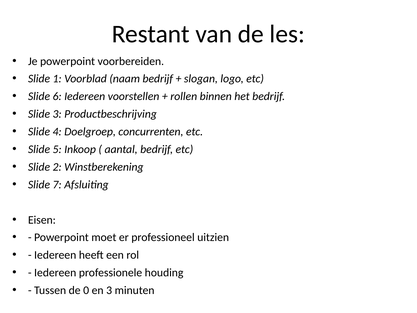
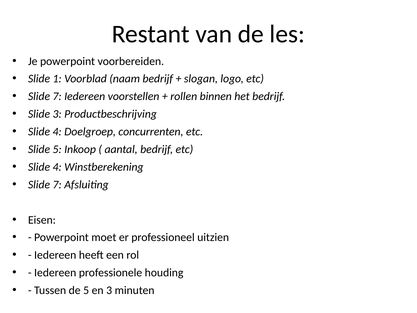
6 at (57, 96): 6 -> 7
2 at (57, 167): 2 -> 4
de 0: 0 -> 5
